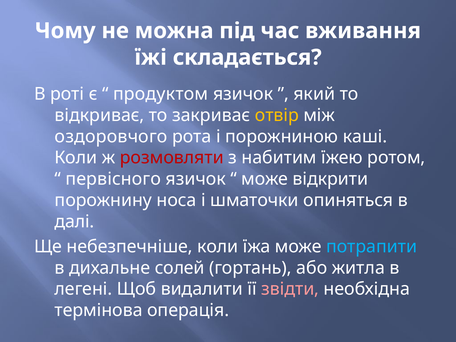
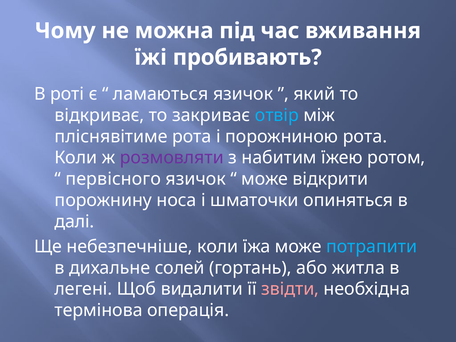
складається: складається -> пробивають
продуктом: продуктом -> ламаються
отвір colour: yellow -> light blue
оздоровчого: оздоровчого -> пліснявітиме
порожниною каші: каші -> рота
розмовляти colour: red -> purple
